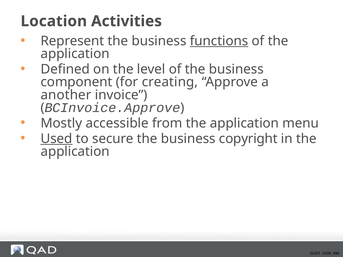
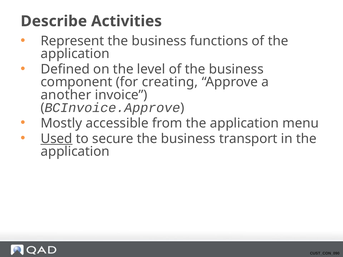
Location: Location -> Describe
functions underline: present -> none
copyright: copyright -> transport
